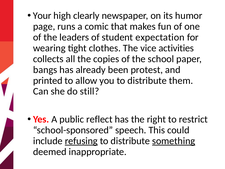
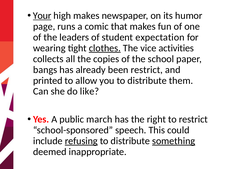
Your underline: none -> present
high clearly: clearly -> makes
clothes underline: none -> present
been protest: protest -> restrict
still: still -> like
reflect: reflect -> march
